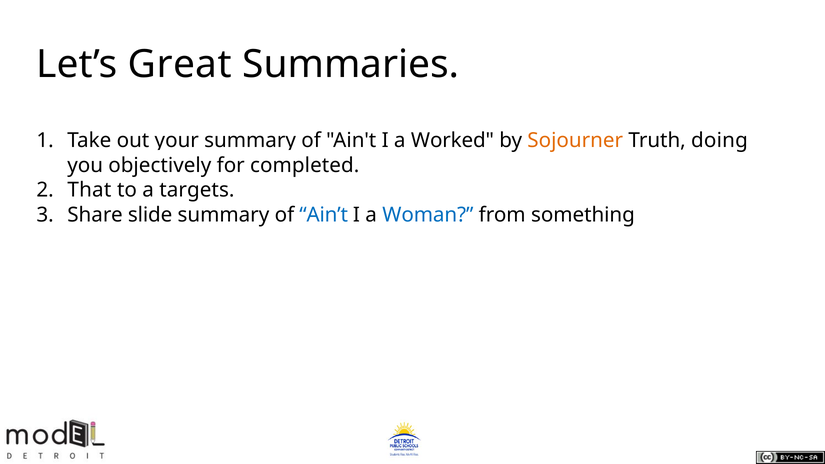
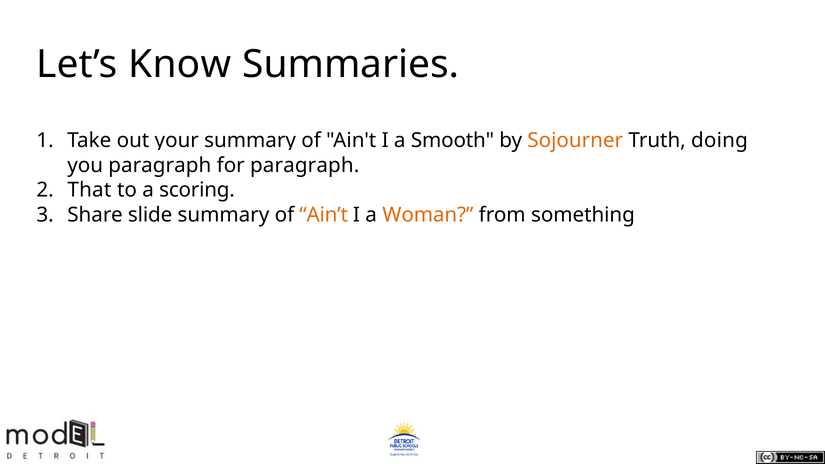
Great: Great -> Know
Worked: Worked -> Smooth
you objectively: objectively -> paragraph
for completed: completed -> paragraph
targets: targets -> scoring
Ain’t colour: blue -> orange
Woman colour: blue -> orange
